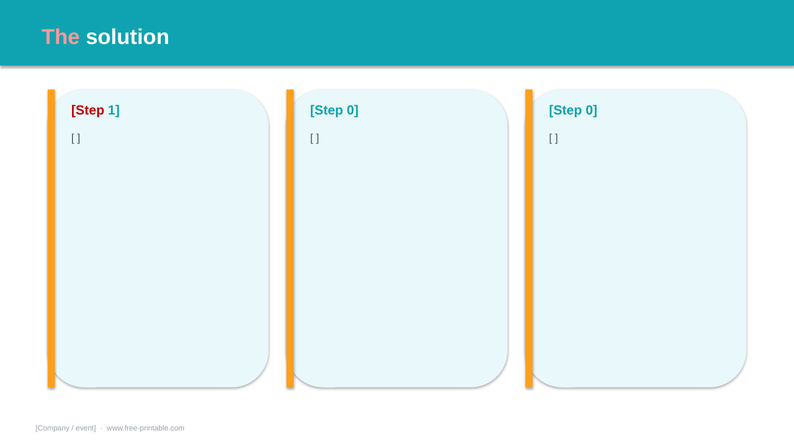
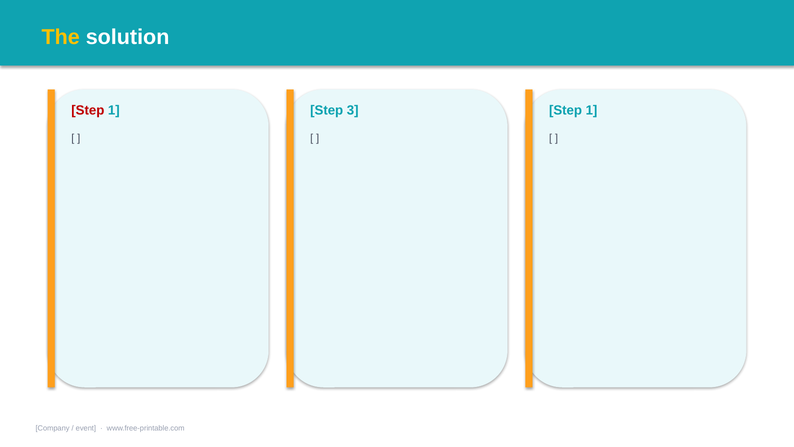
The colour: pink -> yellow
0 at (353, 110): 0 -> 3
0 at (592, 110): 0 -> 1
